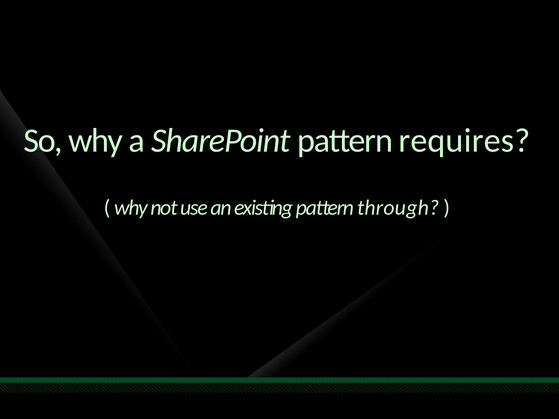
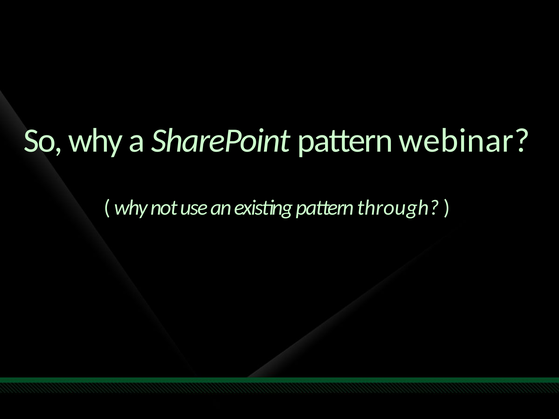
requires: requires -> webinar
